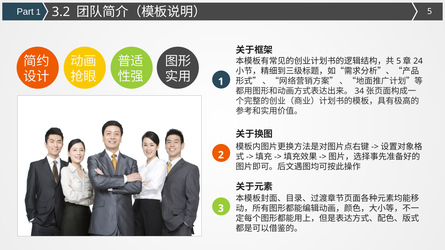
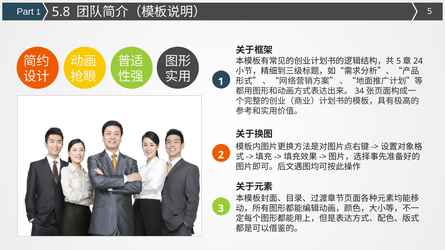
3.2: 3.2 -> 5.8
